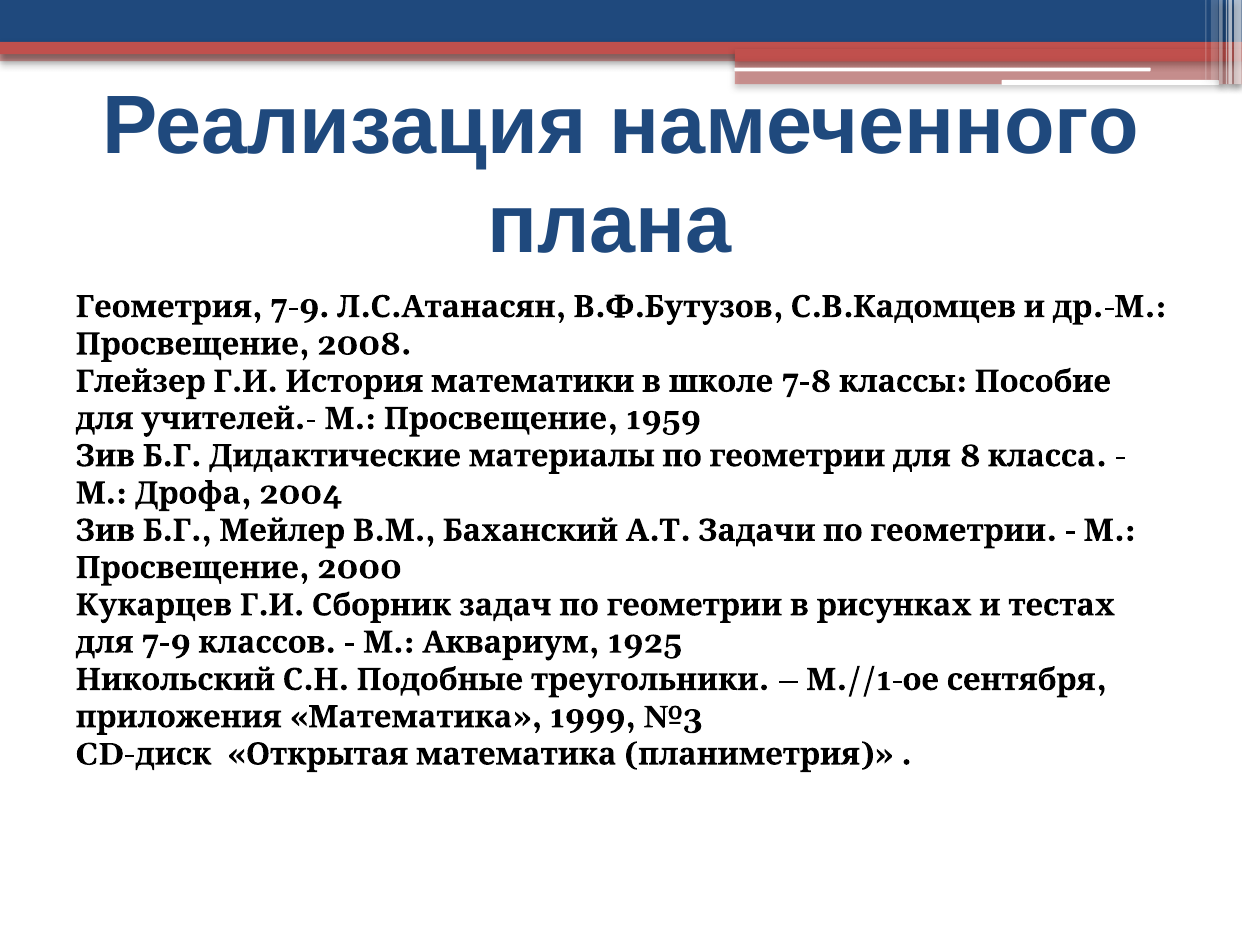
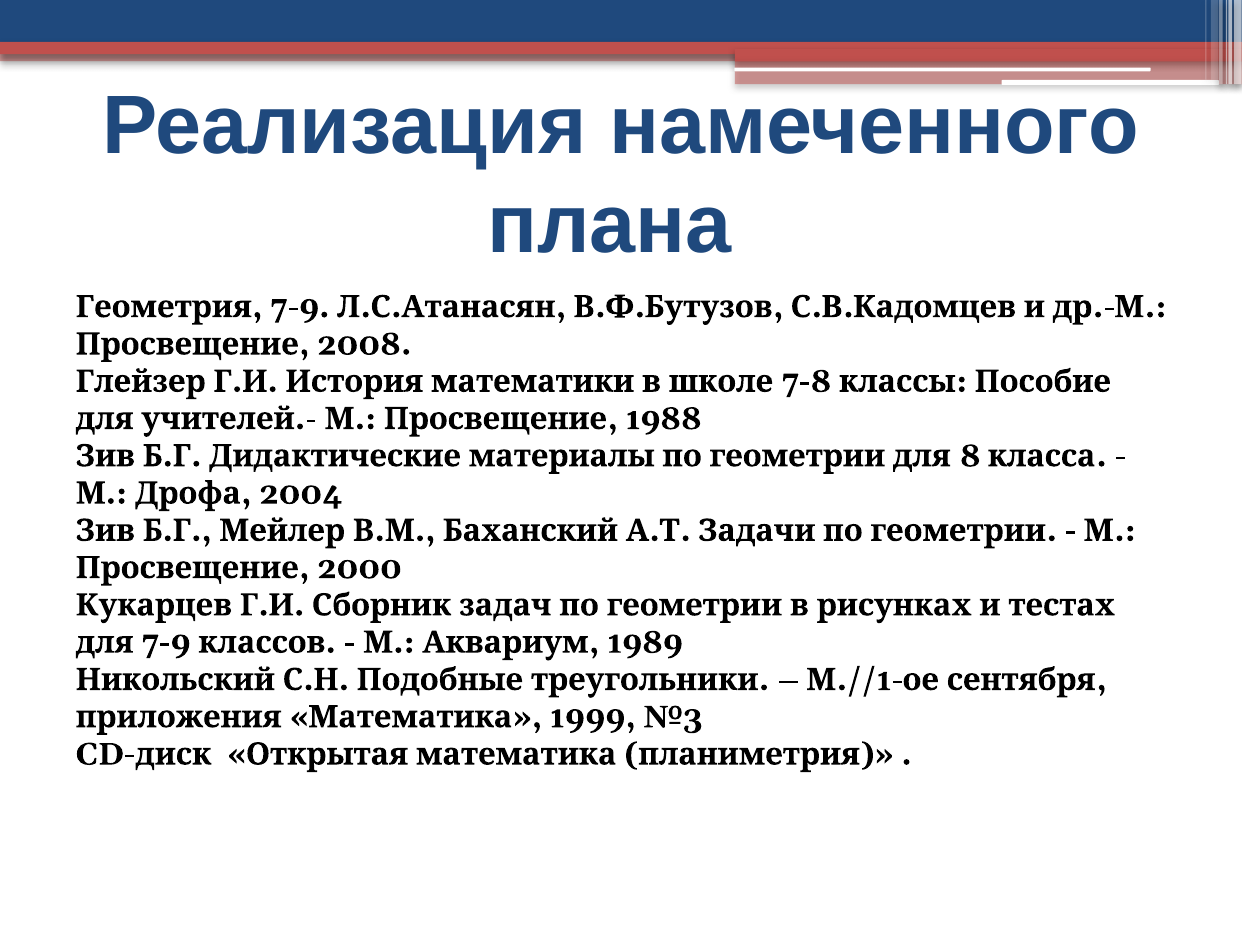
1959: 1959 -> 1988
1925: 1925 -> 1989
